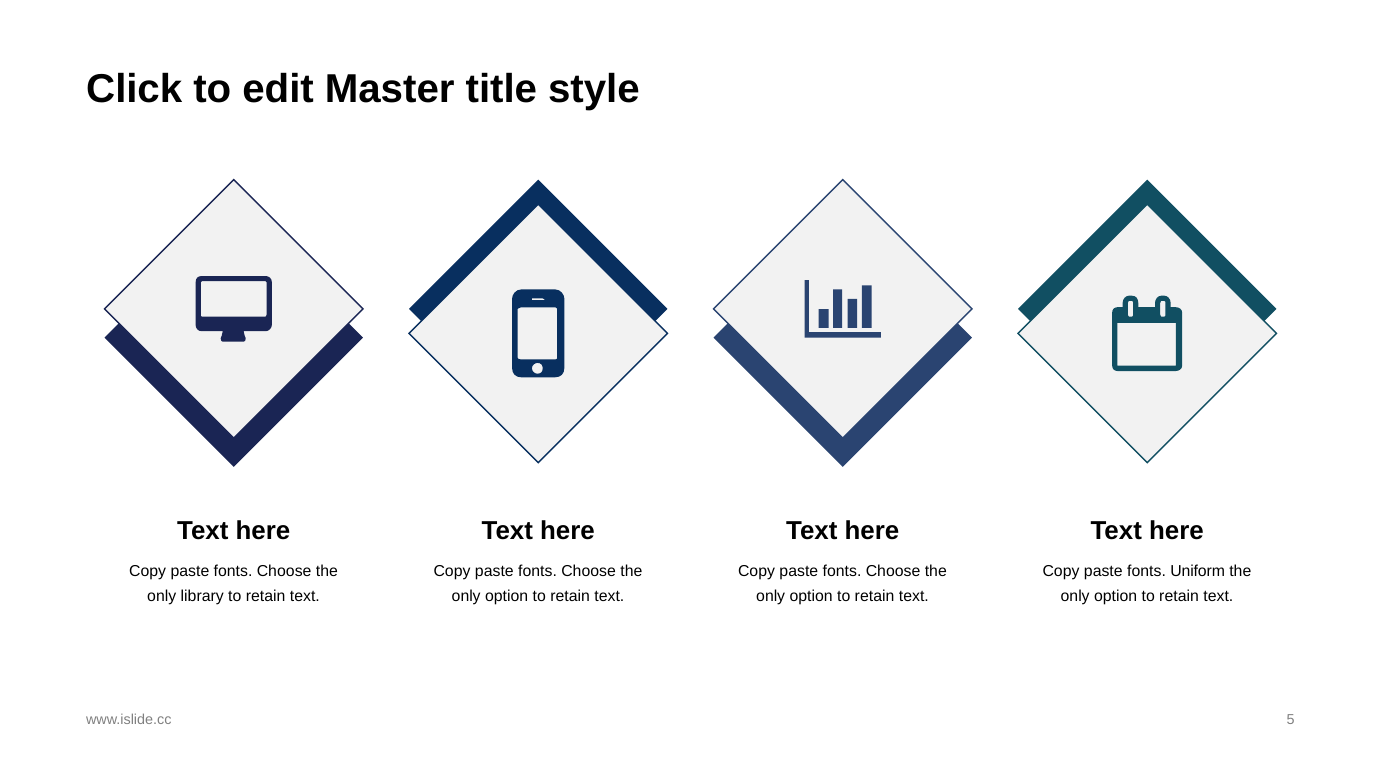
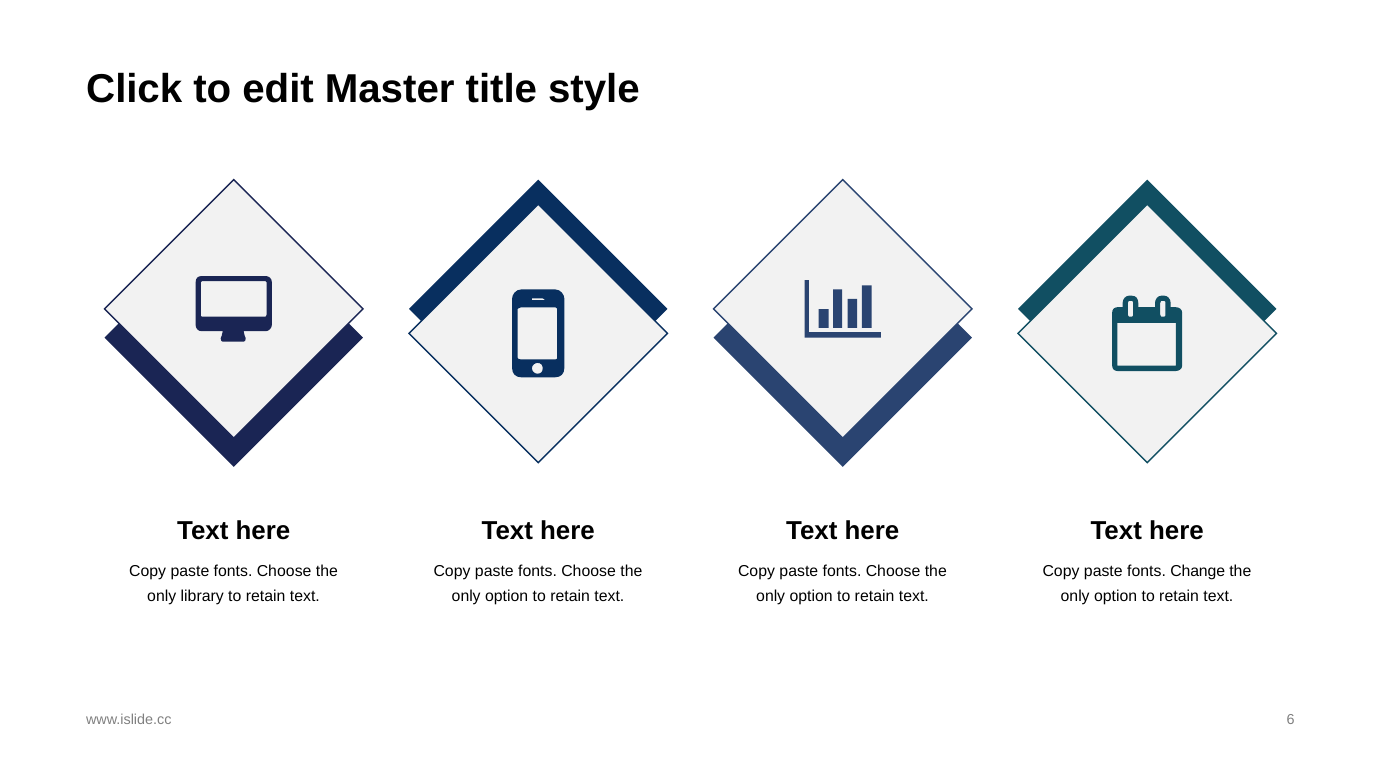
Uniform: Uniform -> Change
5: 5 -> 6
